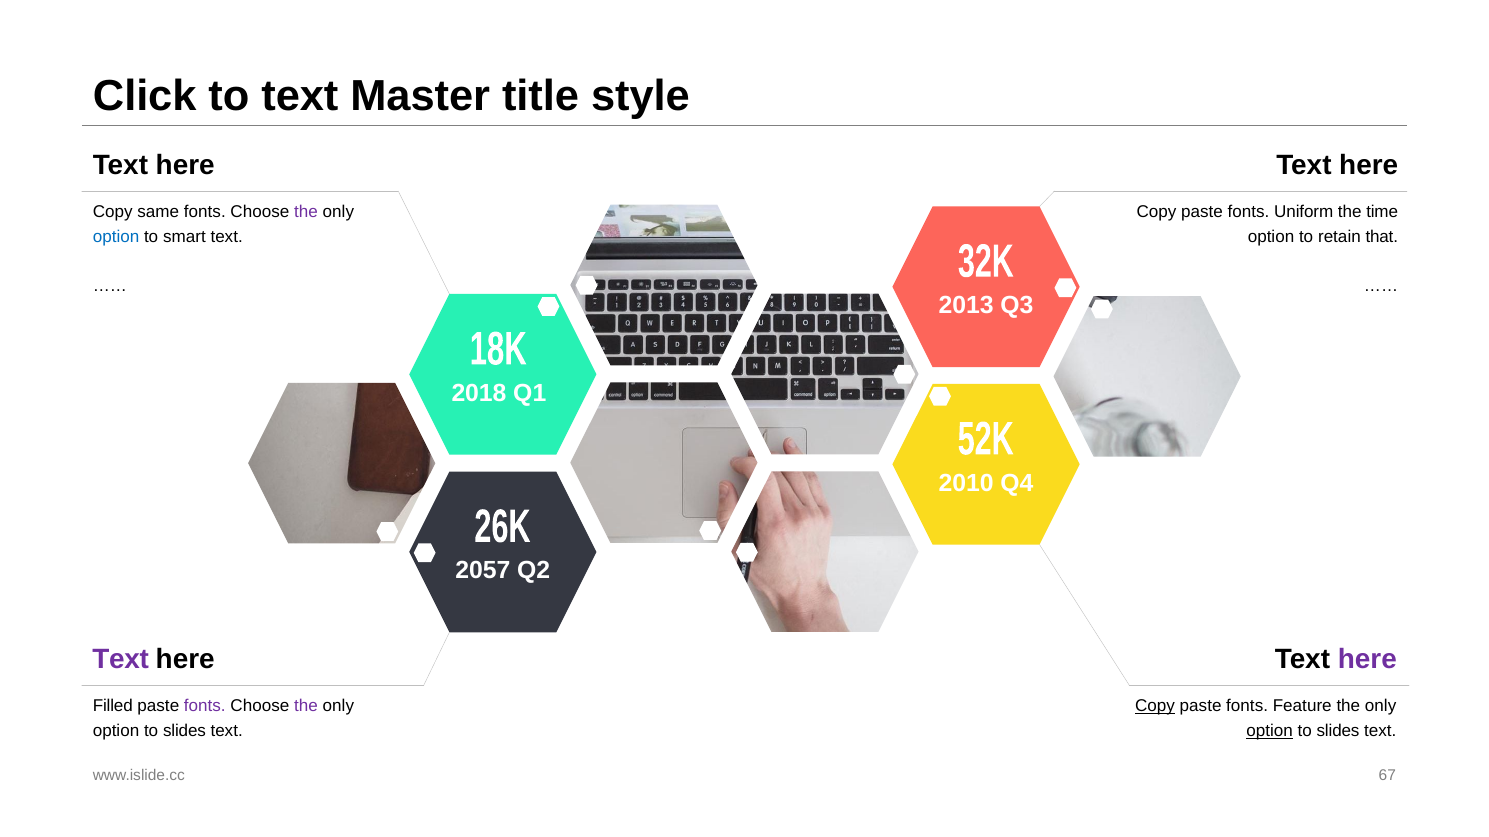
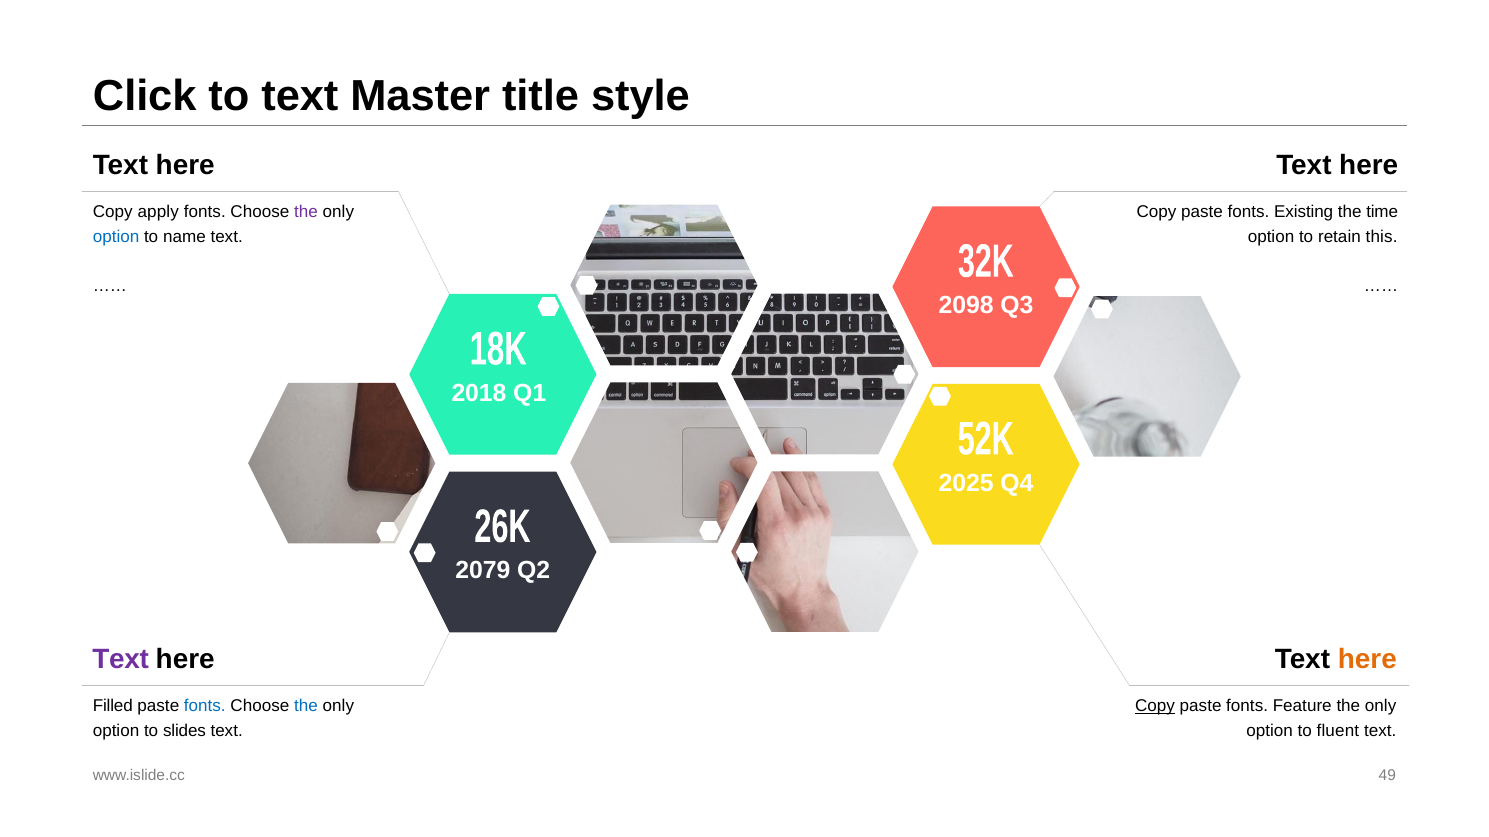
same: same -> apply
Uniform: Uniform -> Existing
smart: smart -> name
that: that -> this
2013: 2013 -> 2098
2010: 2010 -> 2025
2057: 2057 -> 2079
here at (1367, 660) colour: purple -> orange
fonts at (205, 707) colour: purple -> blue
the at (306, 707) colour: purple -> blue
option at (1270, 731) underline: present -> none
slides at (1338, 731): slides -> fluent
67: 67 -> 49
